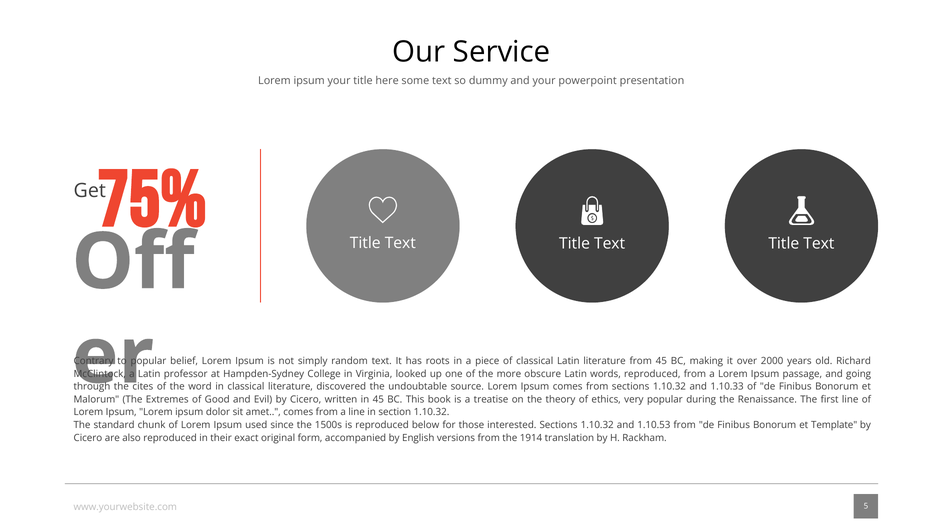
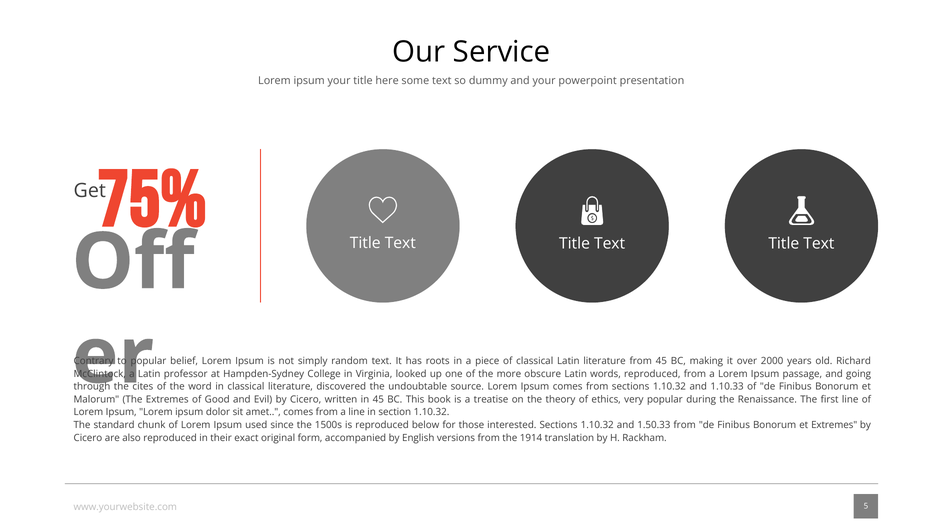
1.10.53: 1.10.53 -> 1.50.33
et Template: Template -> Extremes
